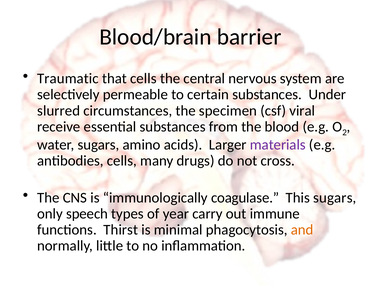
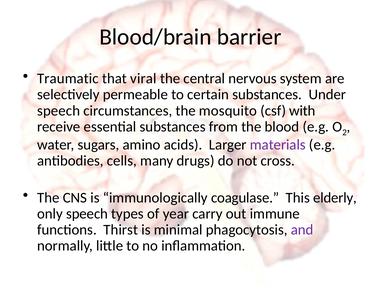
that cells: cells -> viral
slurred at (59, 111): slurred -> speech
specimen: specimen -> mosquito
viral: viral -> with
This sugars: sugars -> elderly
and colour: orange -> purple
